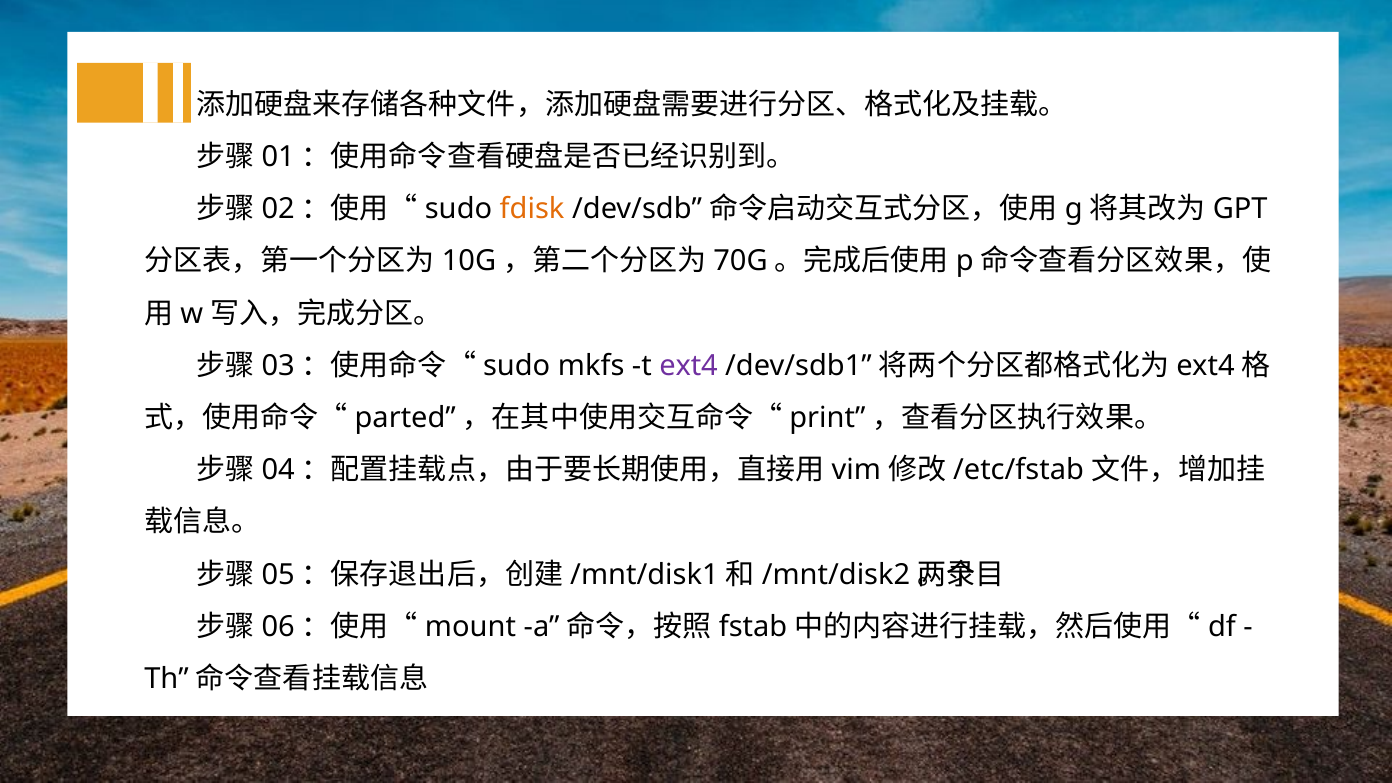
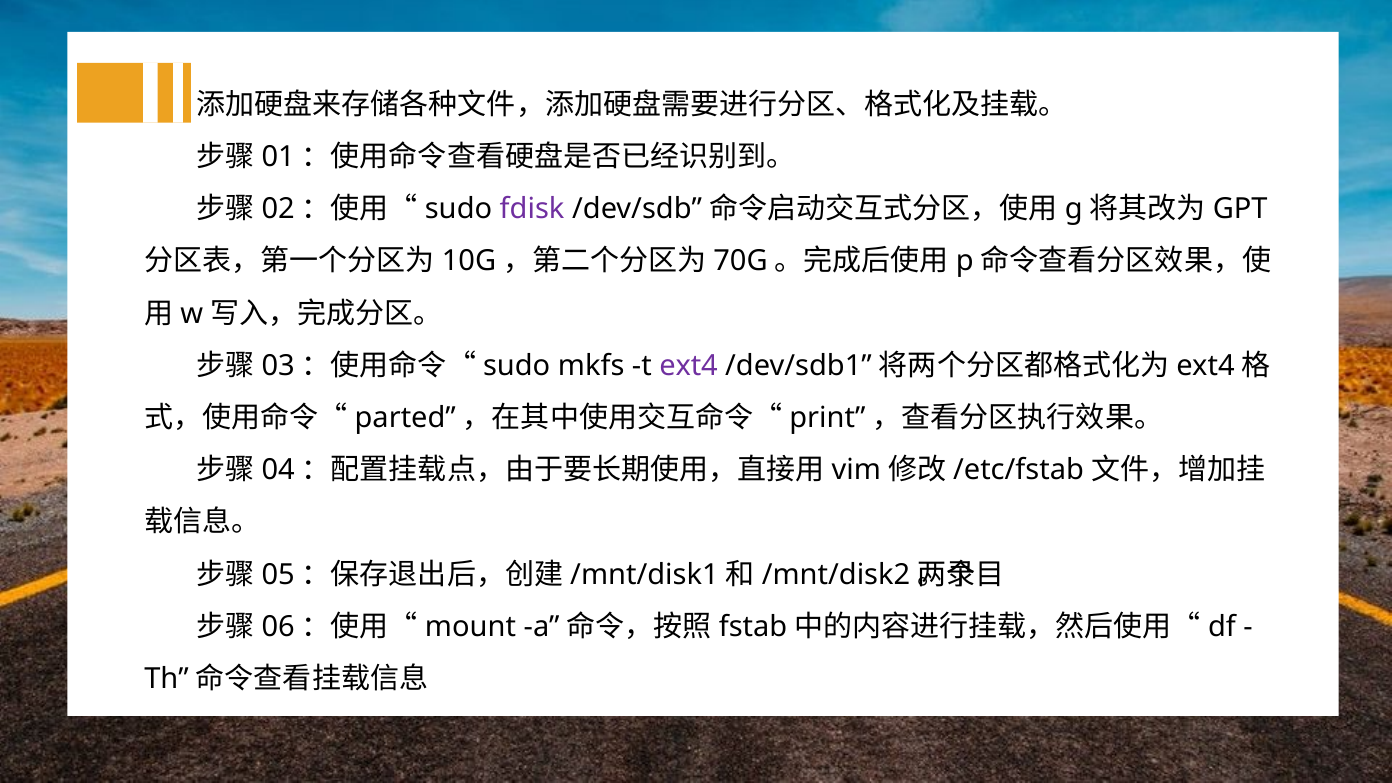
fdisk colour: orange -> purple
